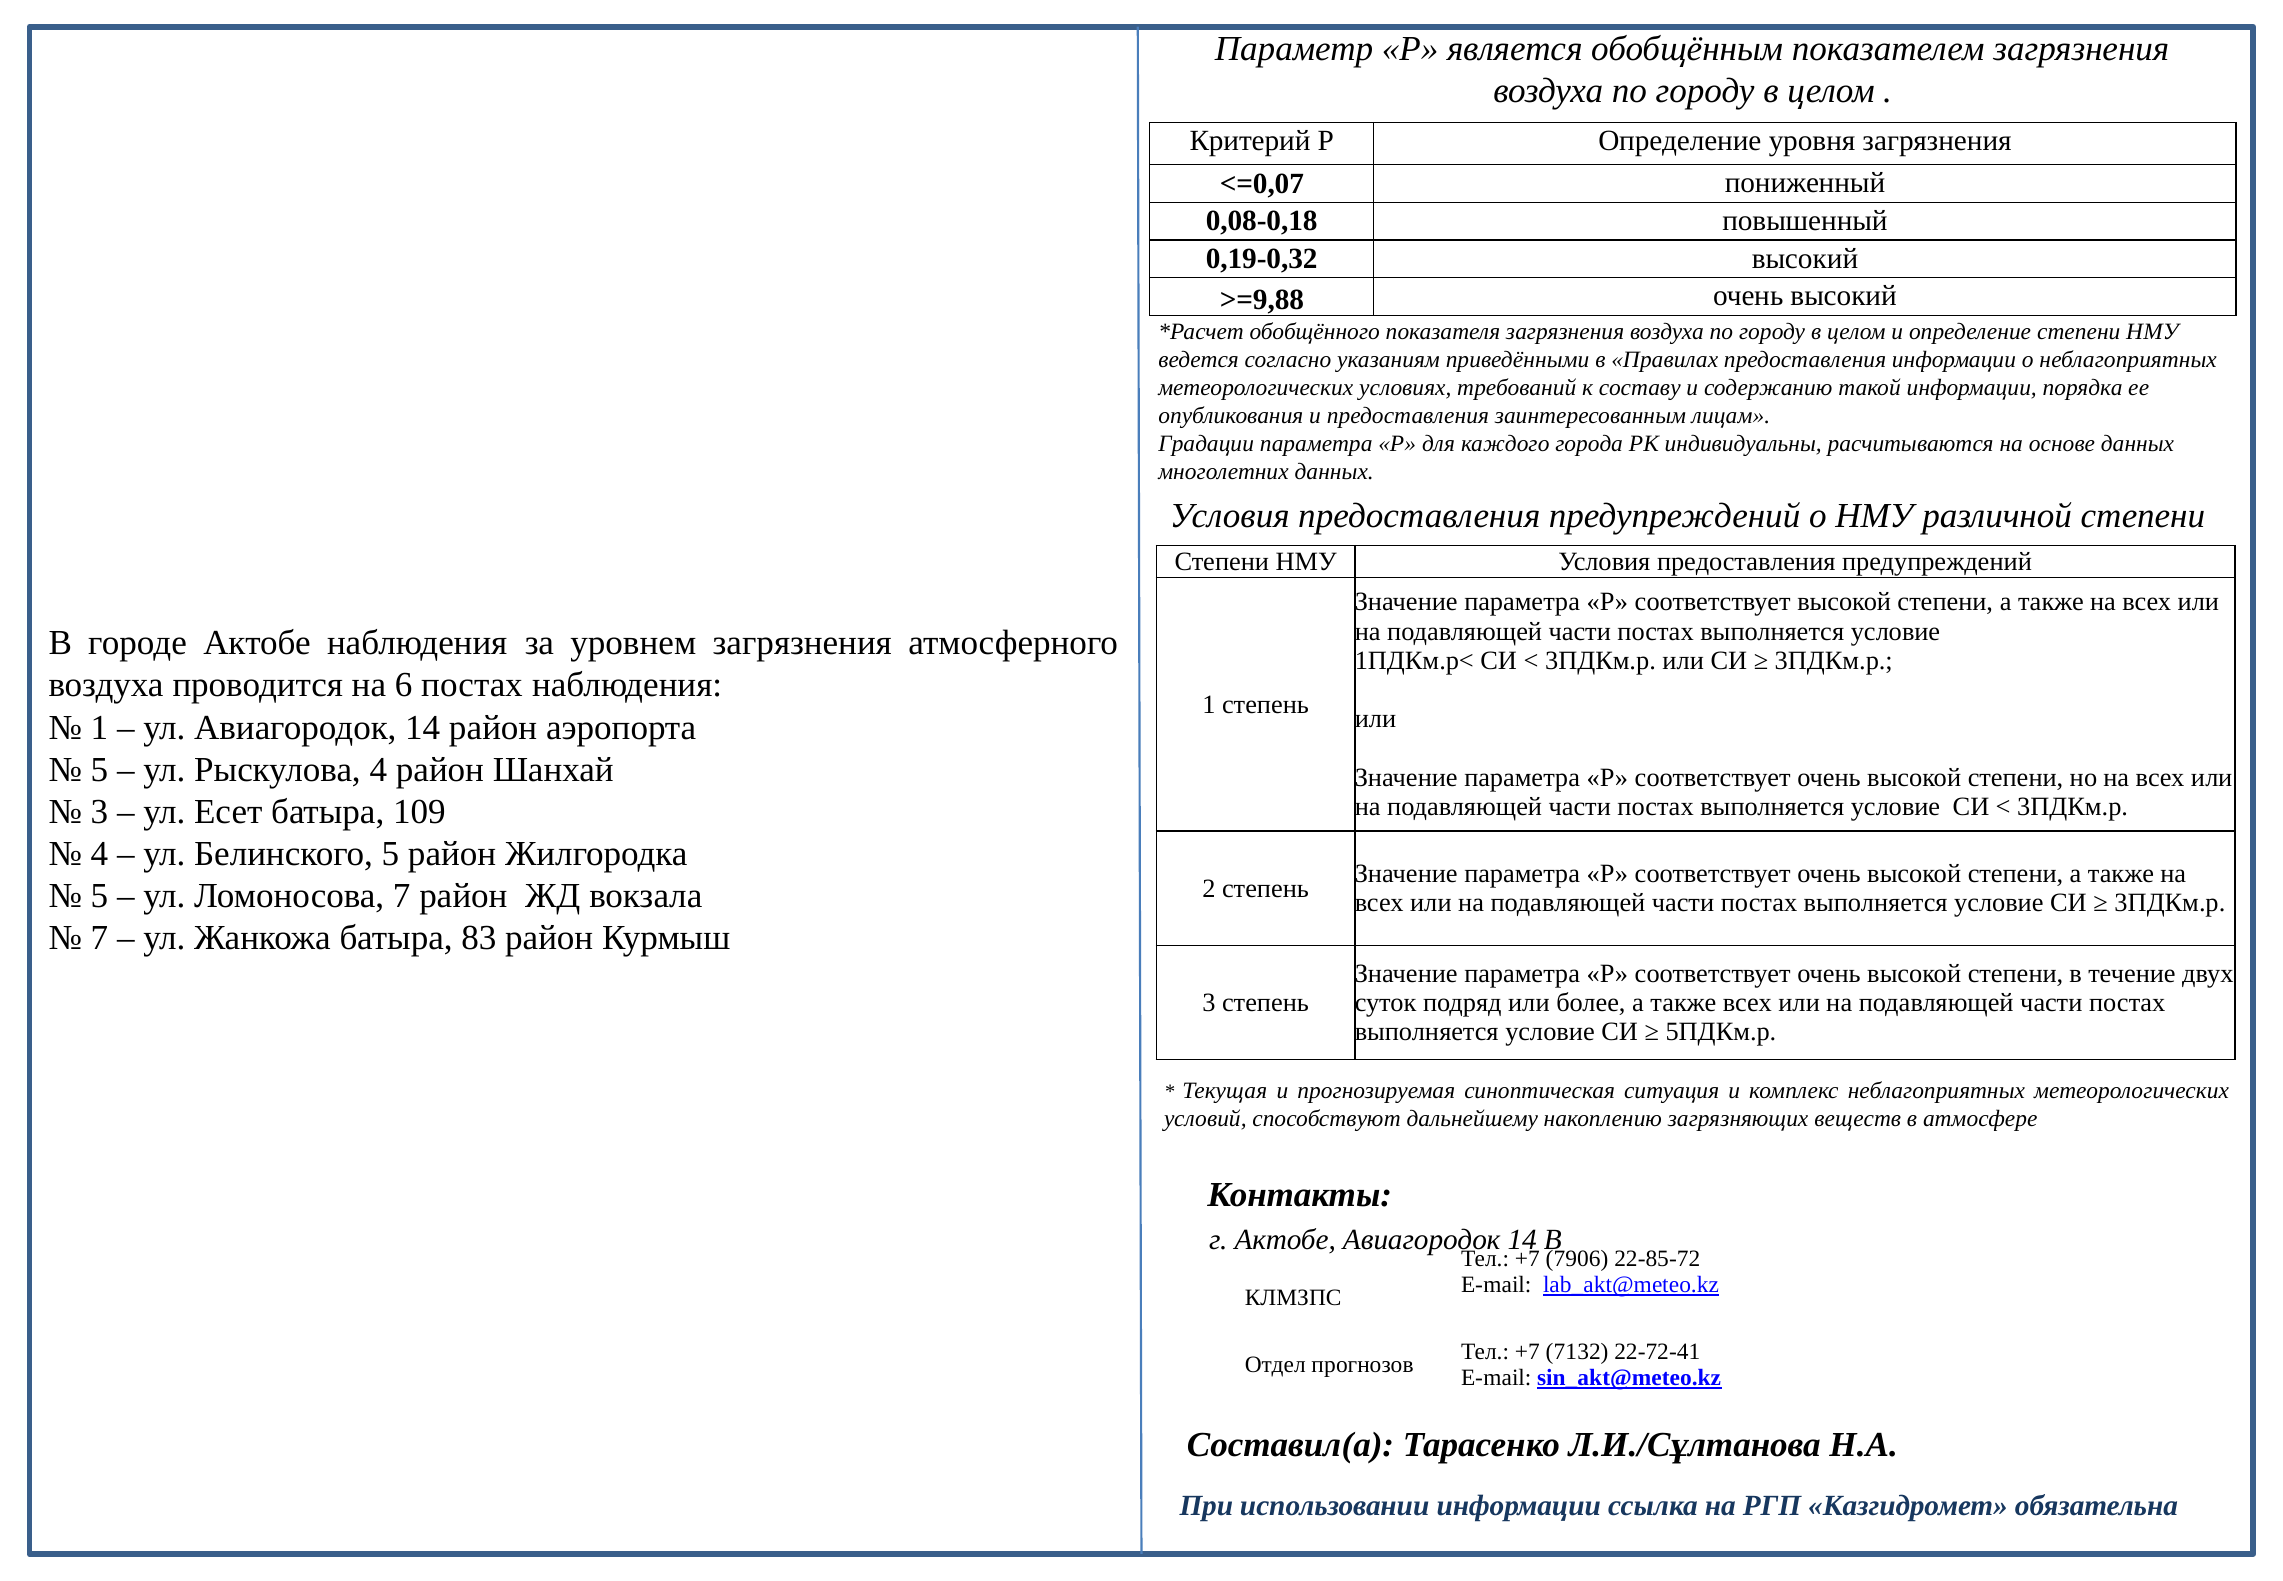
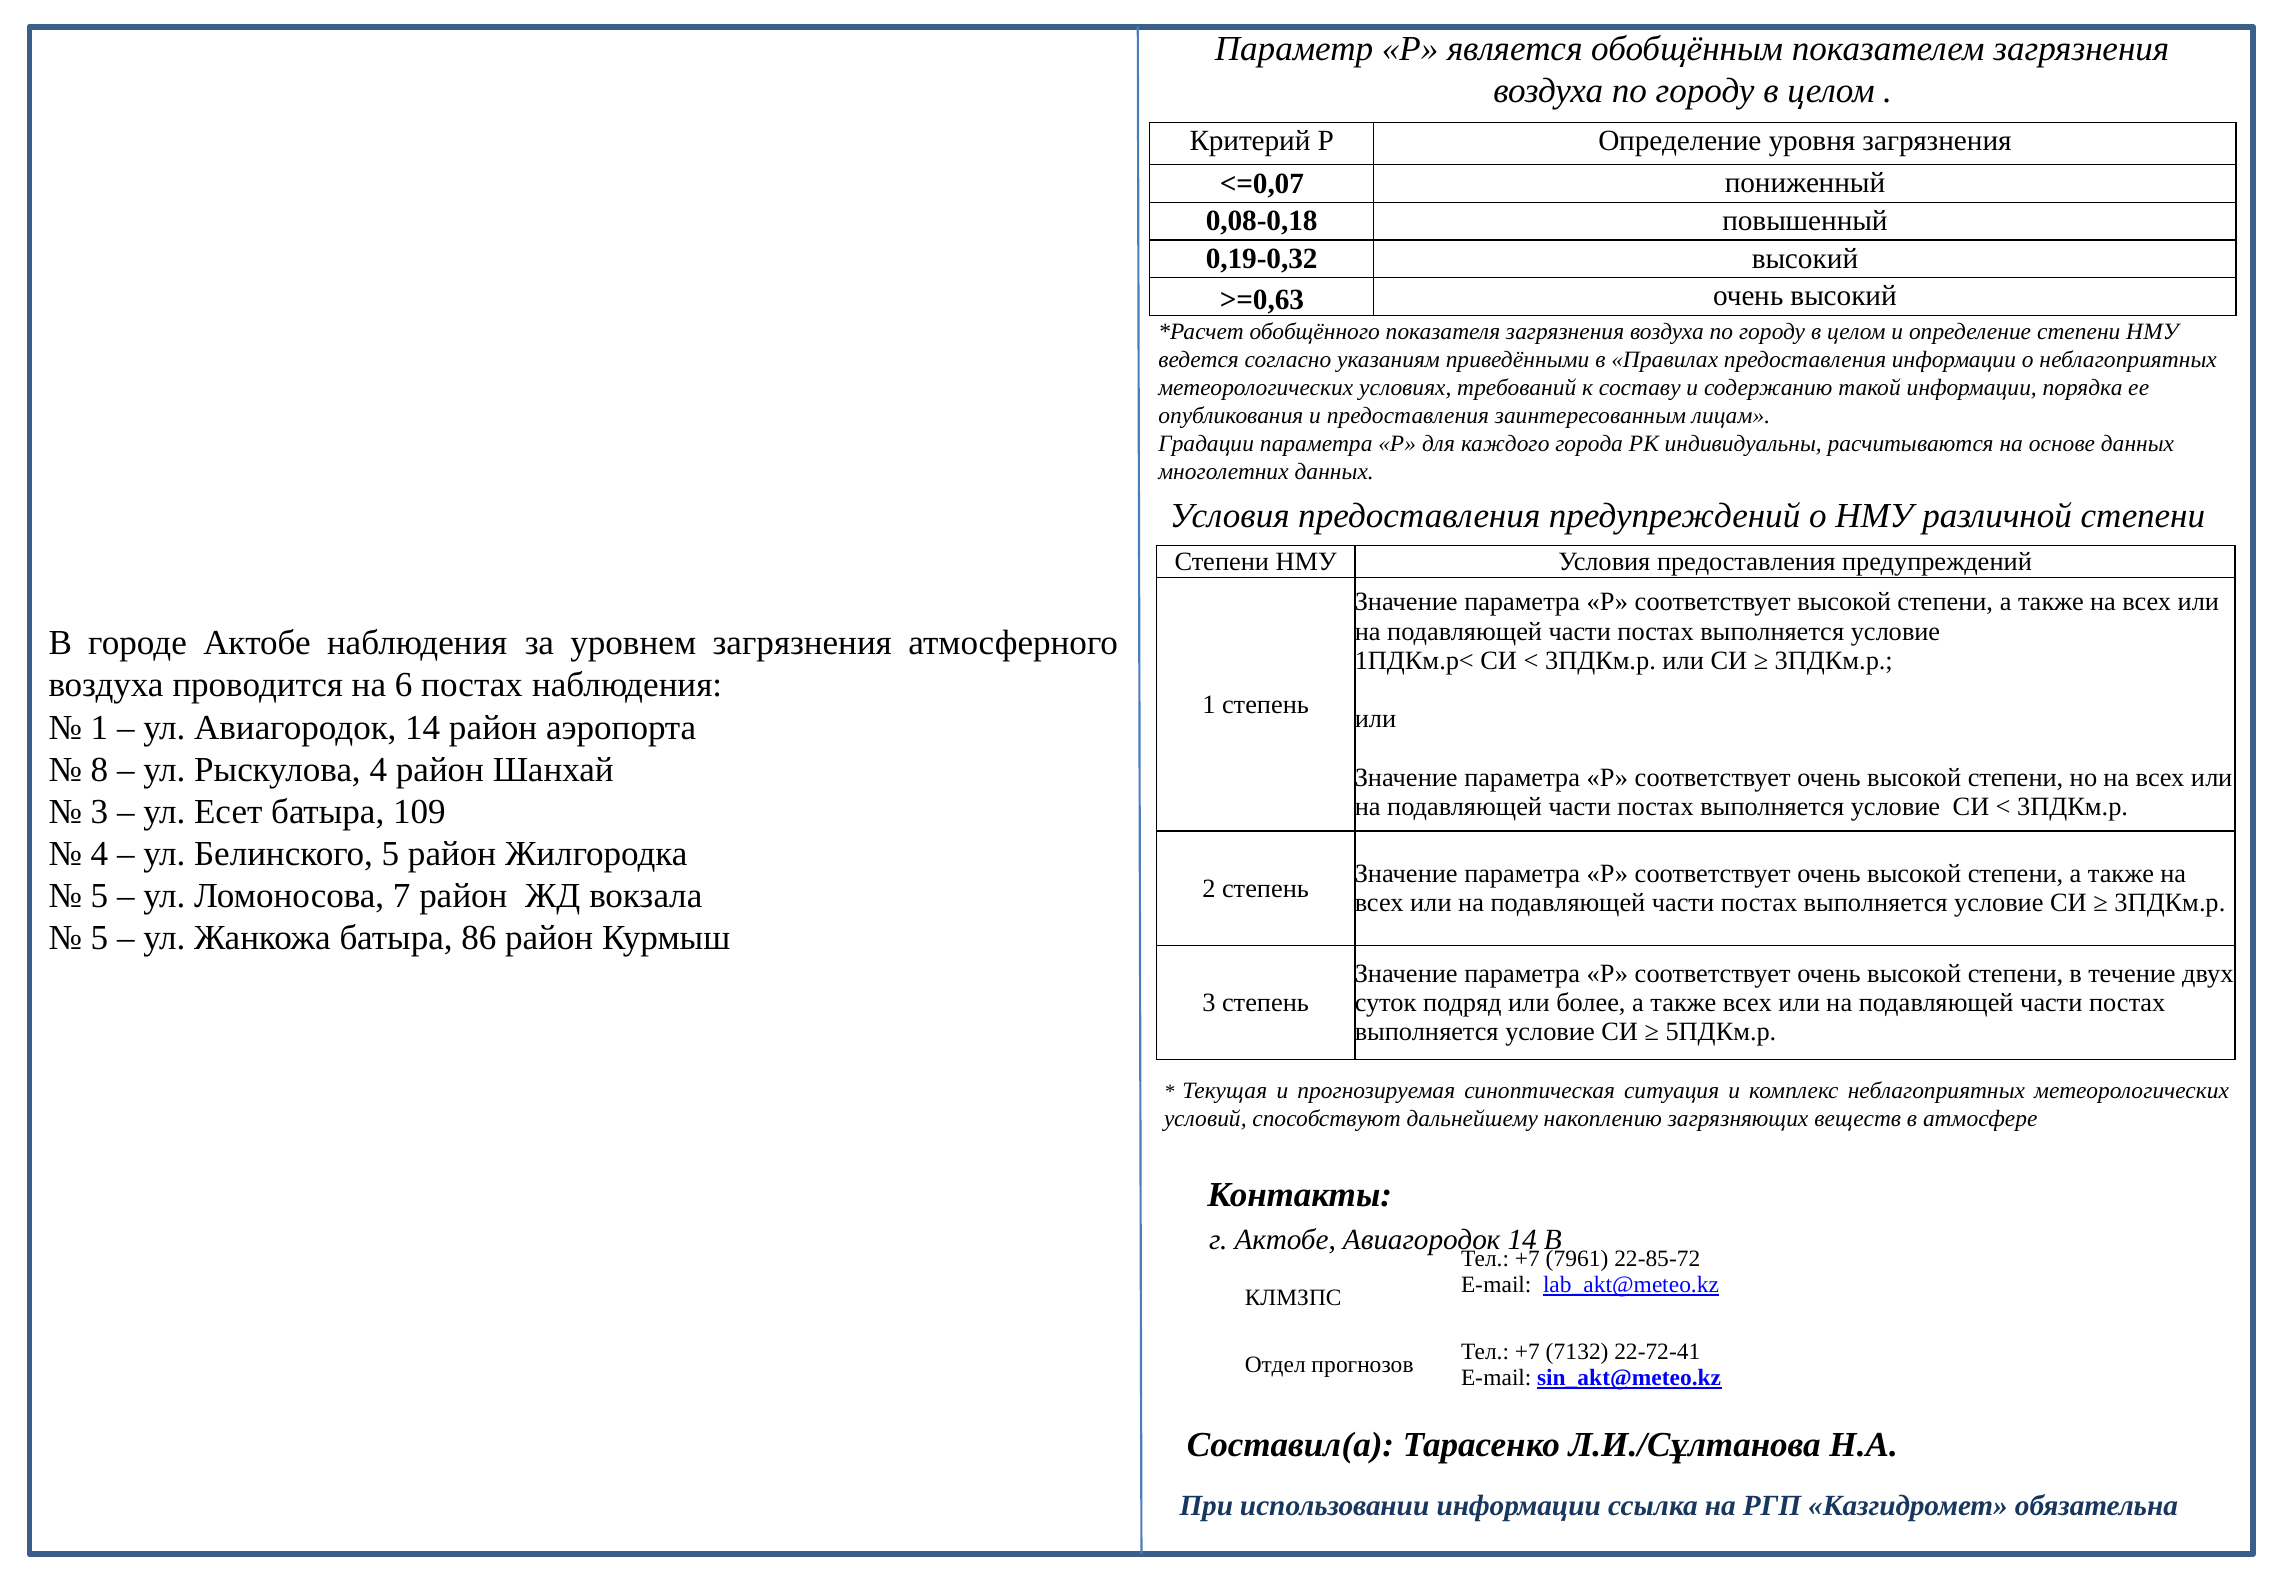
>=9,88: >=9,88 -> >=0,63
5 at (99, 769): 5 -> 8
7 at (99, 938): 7 -> 5
83: 83 -> 86
7906: 7906 -> 7961
